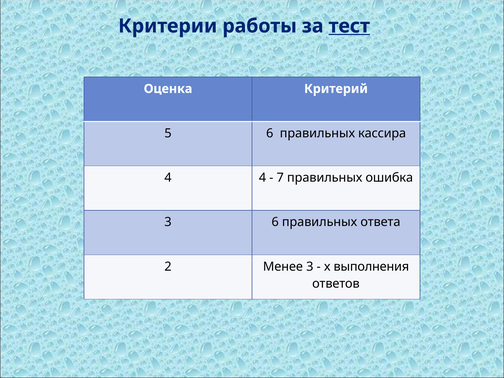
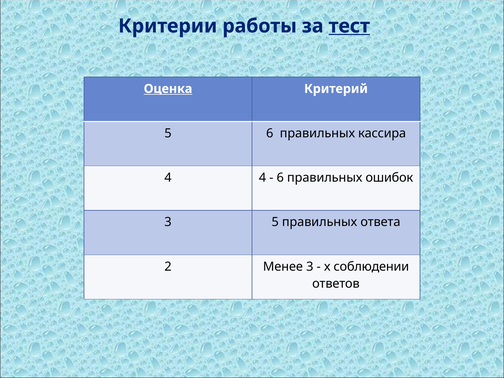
Оценка underline: none -> present
7 at (280, 178): 7 -> 6
ошибка: ошибка -> ошибок
3 6: 6 -> 5
выполнения: выполнения -> соблюдении
